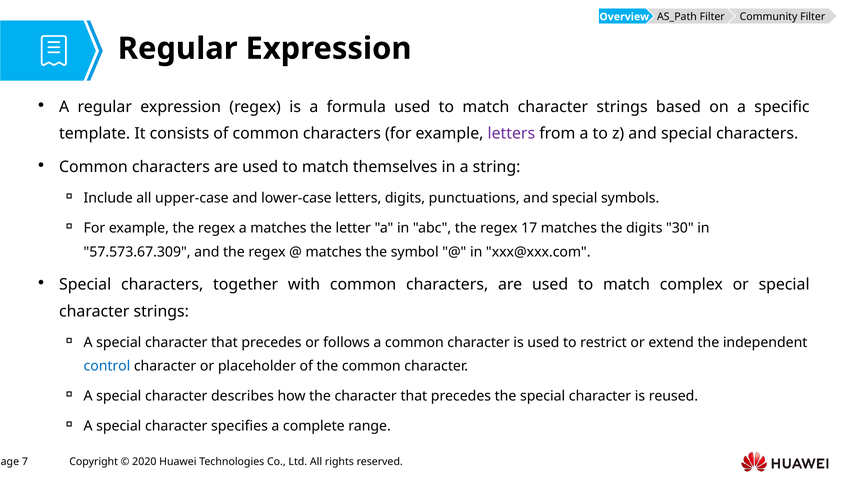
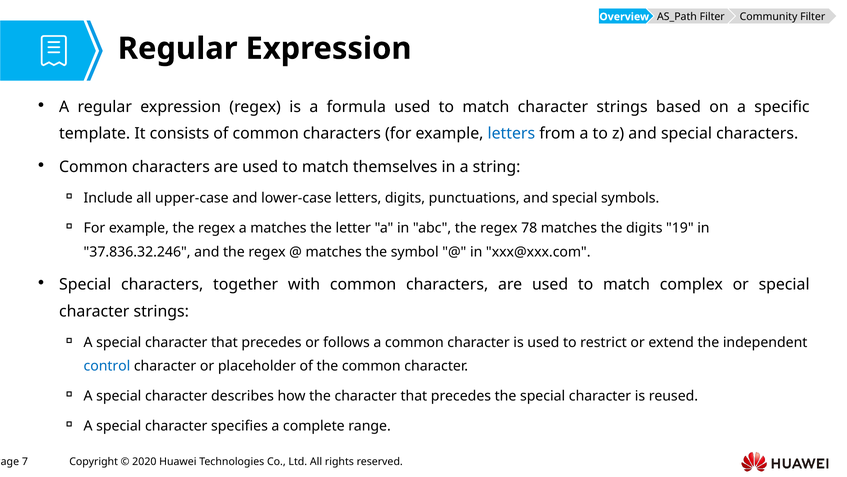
letters at (511, 133) colour: purple -> blue
17: 17 -> 78
30: 30 -> 19
57.573.67.309: 57.573.67.309 -> 37.836.32.246
